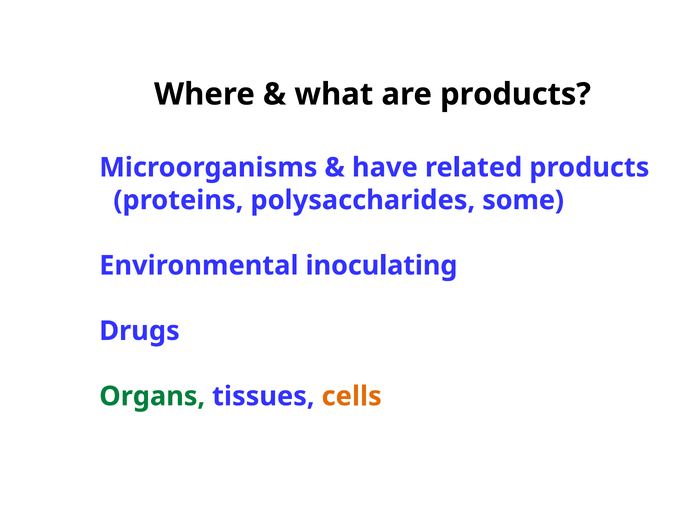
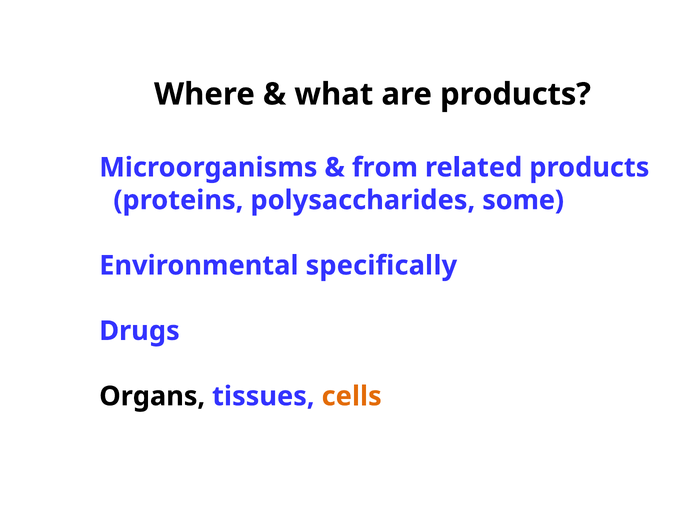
have: have -> from
inoculating: inoculating -> specifically
Organs colour: green -> black
